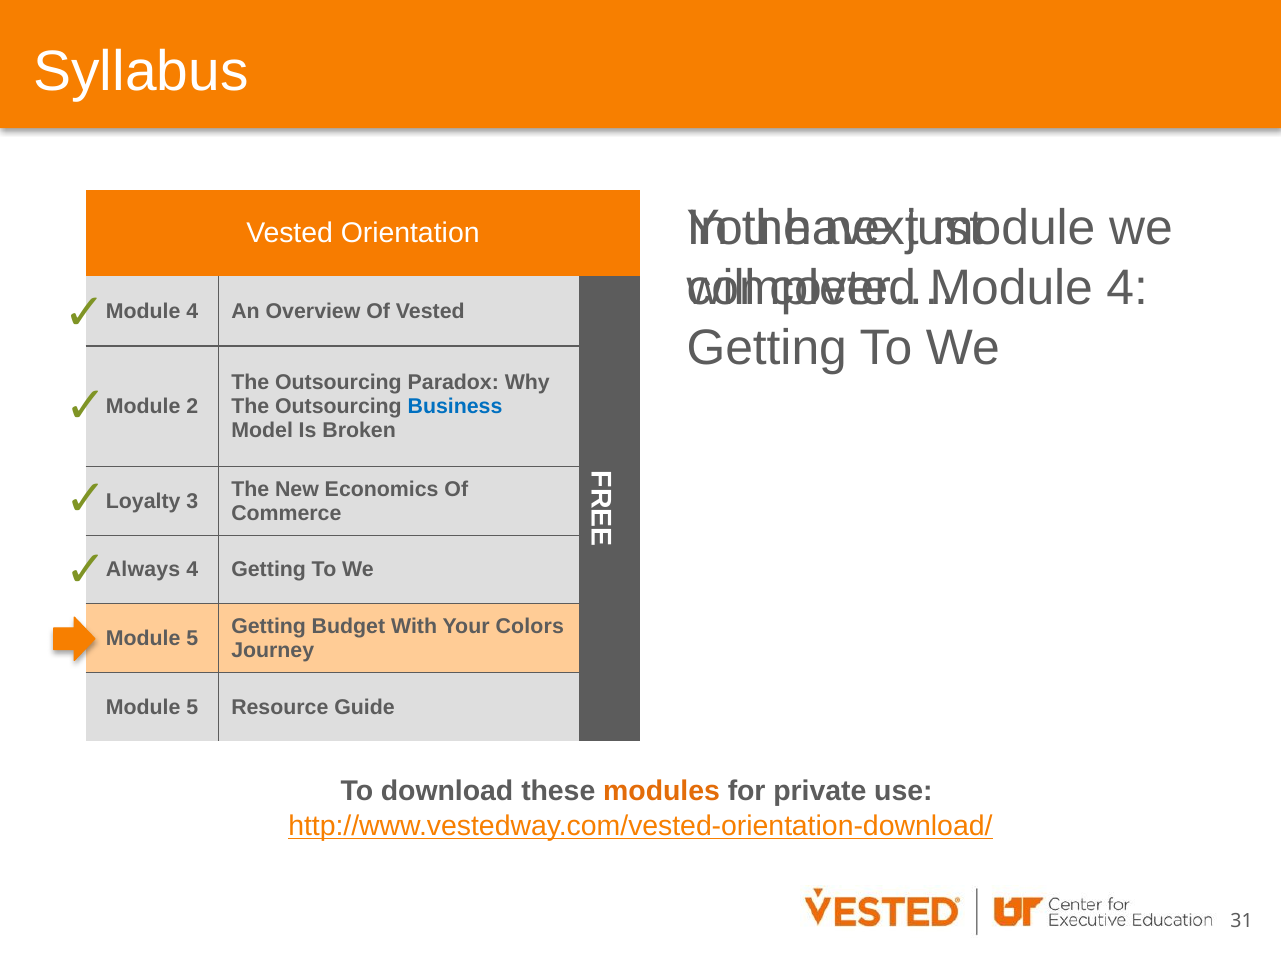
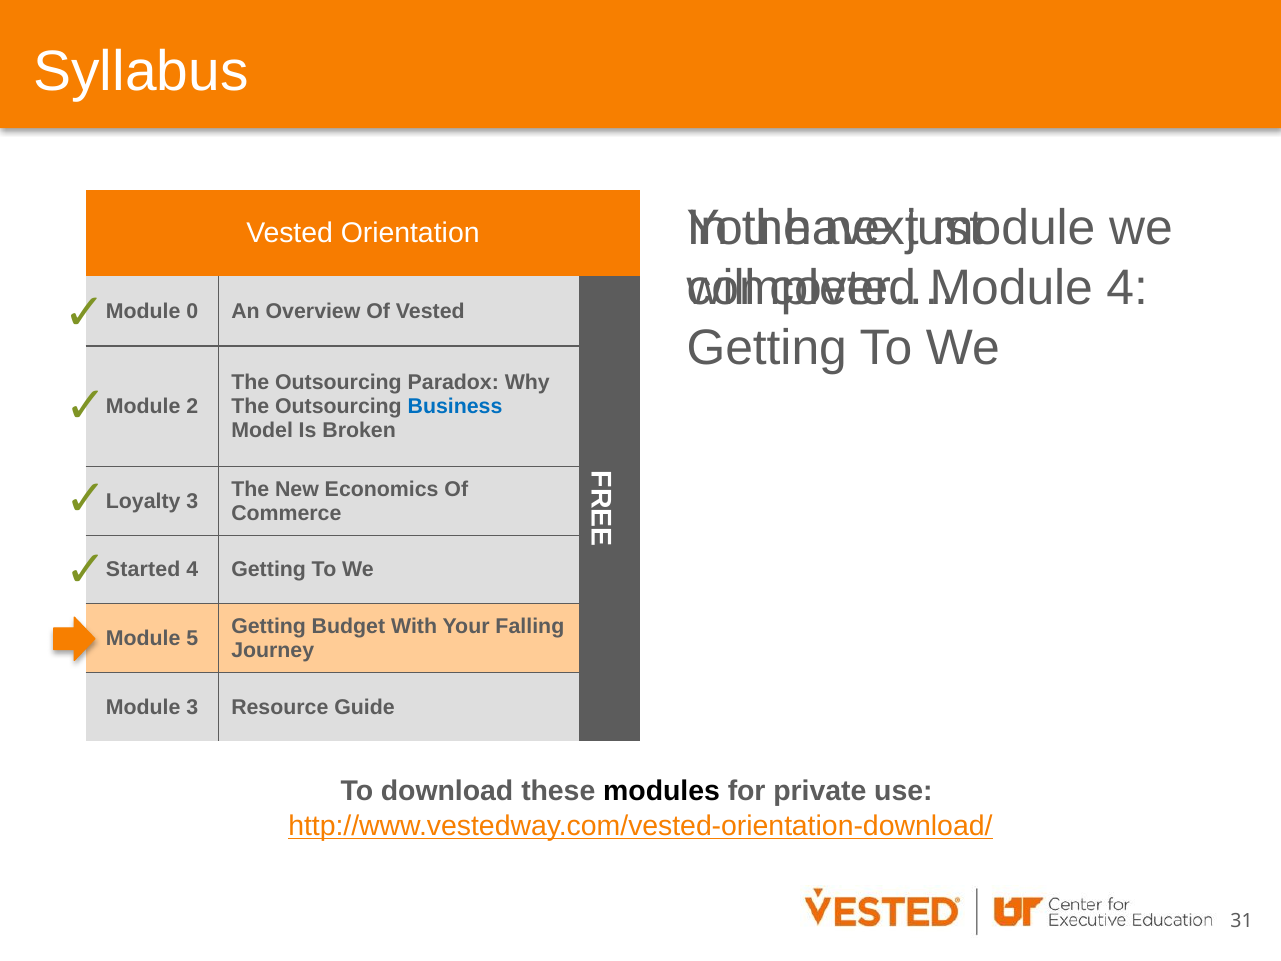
4 at (192, 311): 4 -> 0
Always: Always -> Started
Colors: Colors -> Falling
5 at (192, 707): 5 -> 3
modules colour: orange -> black
